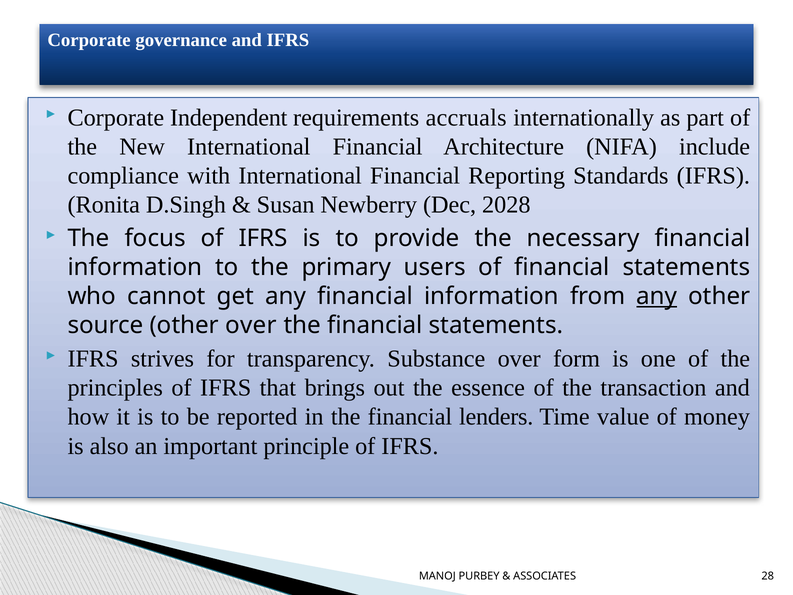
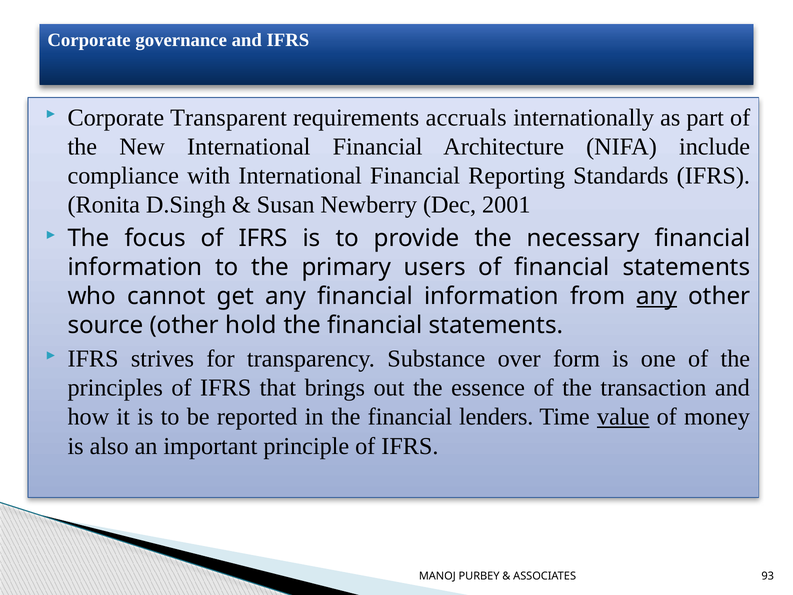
Independent: Independent -> Transparent
2028: 2028 -> 2001
other over: over -> hold
value underline: none -> present
28: 28 -> 93
